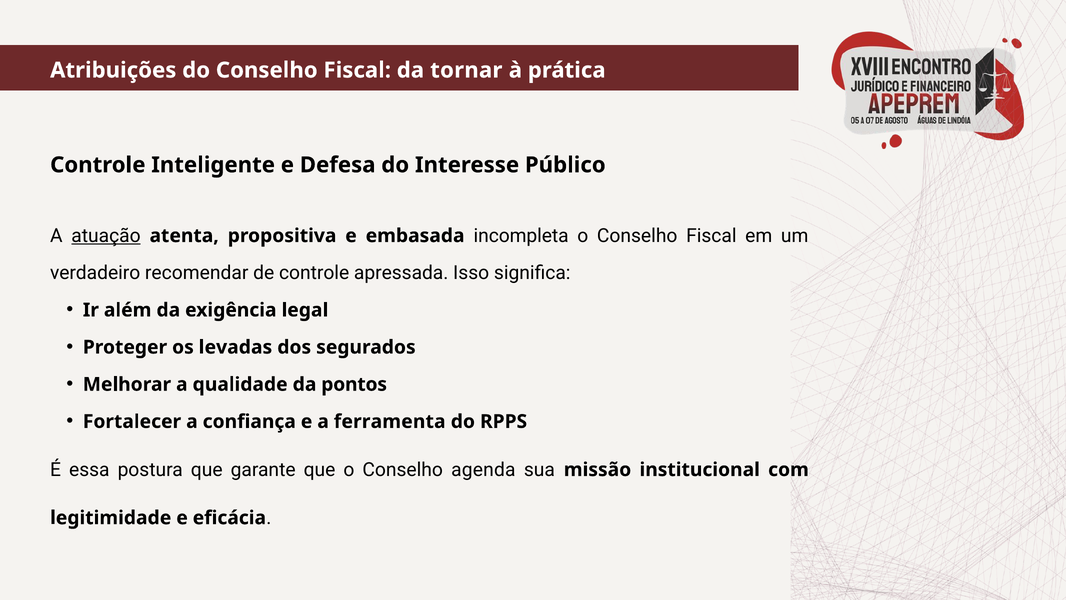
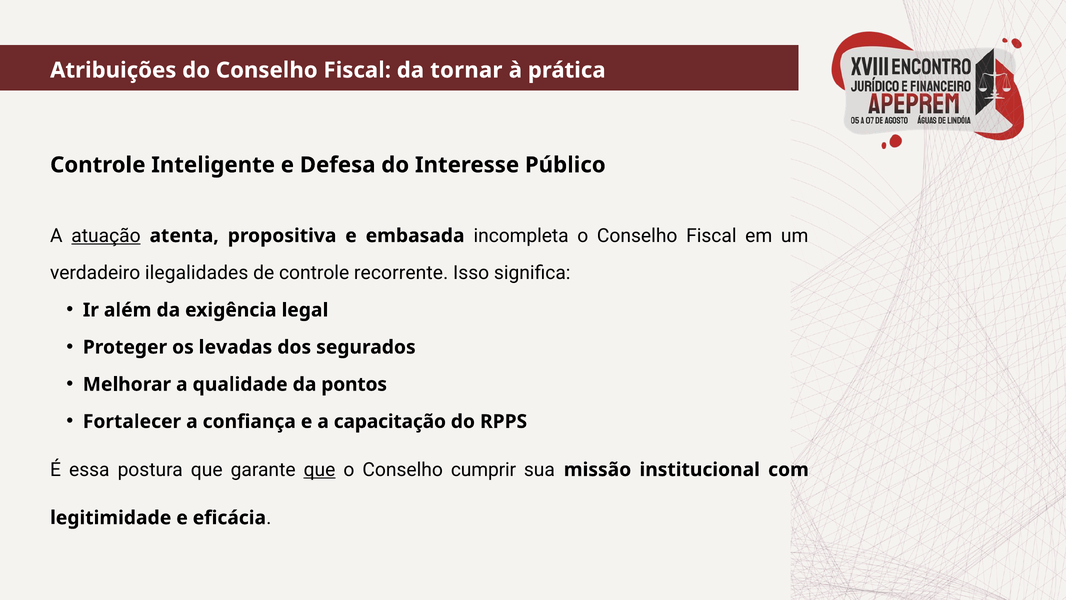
recomendar: recomendar -> ilegalidades
apressada: apressada -> recorrente
ferramenta: ferramenta -> capacitação
que at (320, 469) underline: none -> present
agenda: agenda -> cumprir
